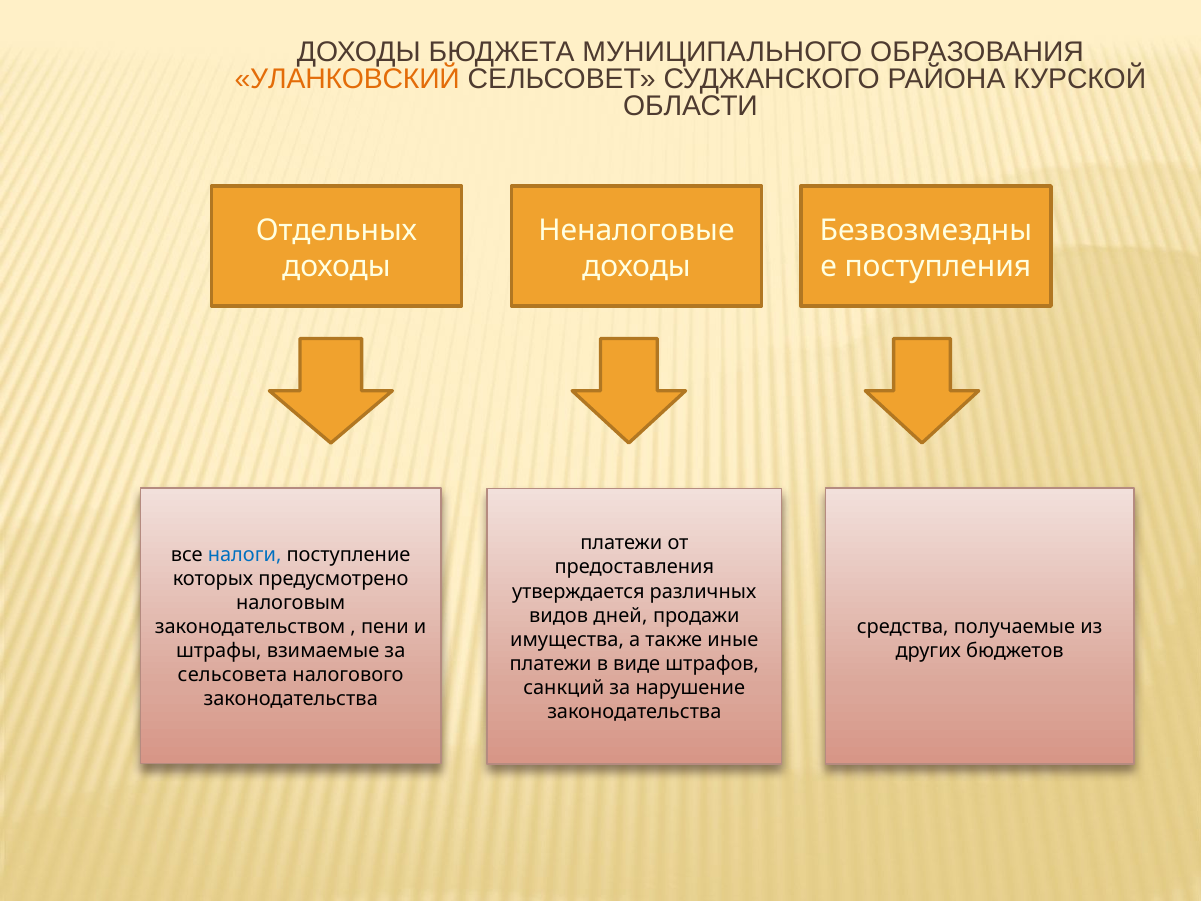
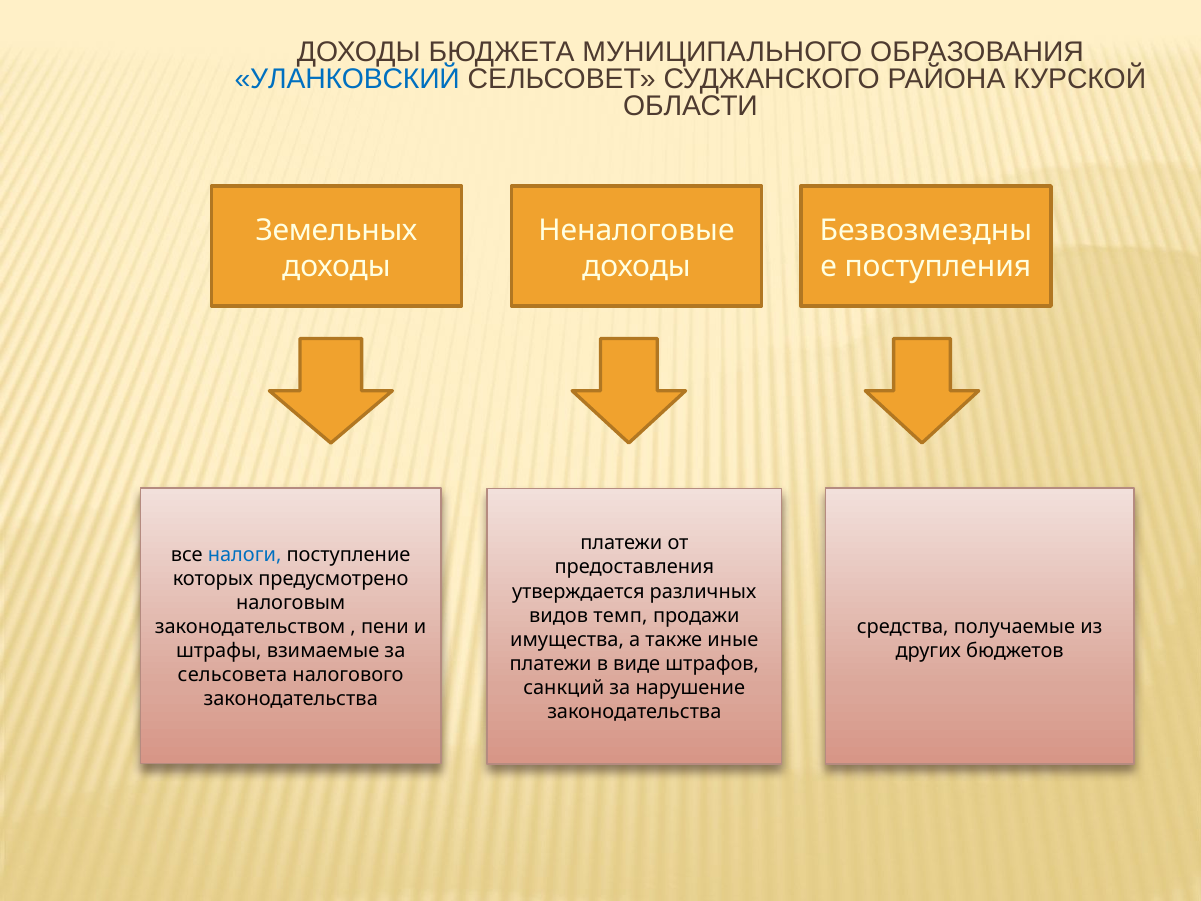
УЛАНКОВСКИЙ colour: orange -> blue
Отдельных: Отдельных -> Земельных
дней: дней -> темп
